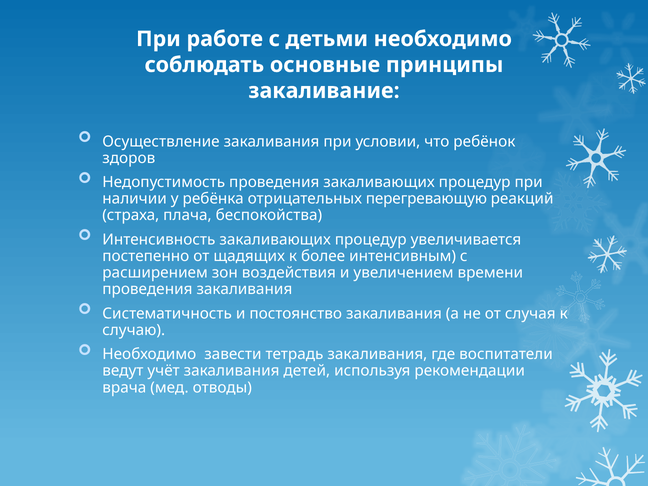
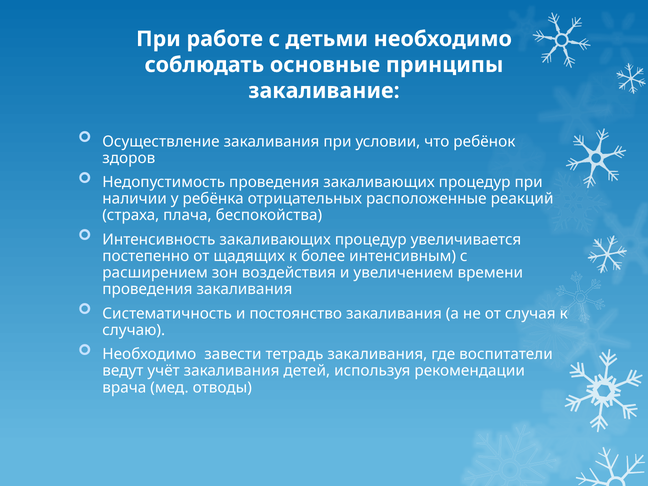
перегревающую: перегревающую -> расположенные
